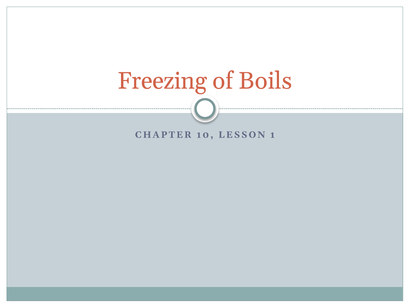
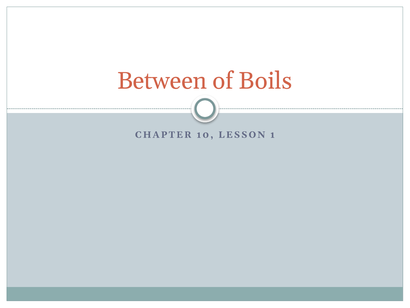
Freezing: Freezing -> Between
